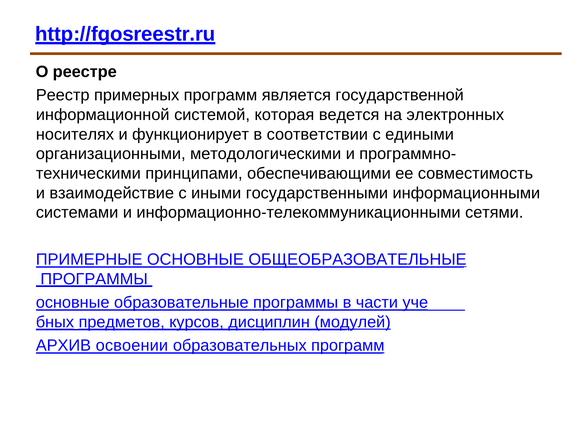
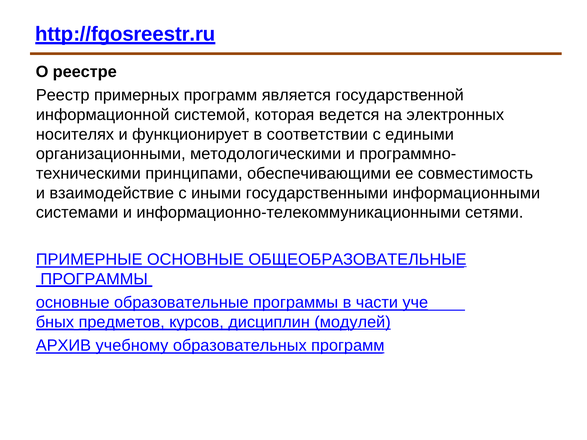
освоении: освоении -> учебному
